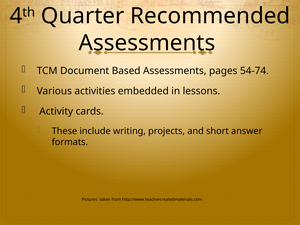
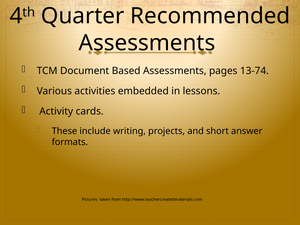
54-74: 54-74 -> 13-74
